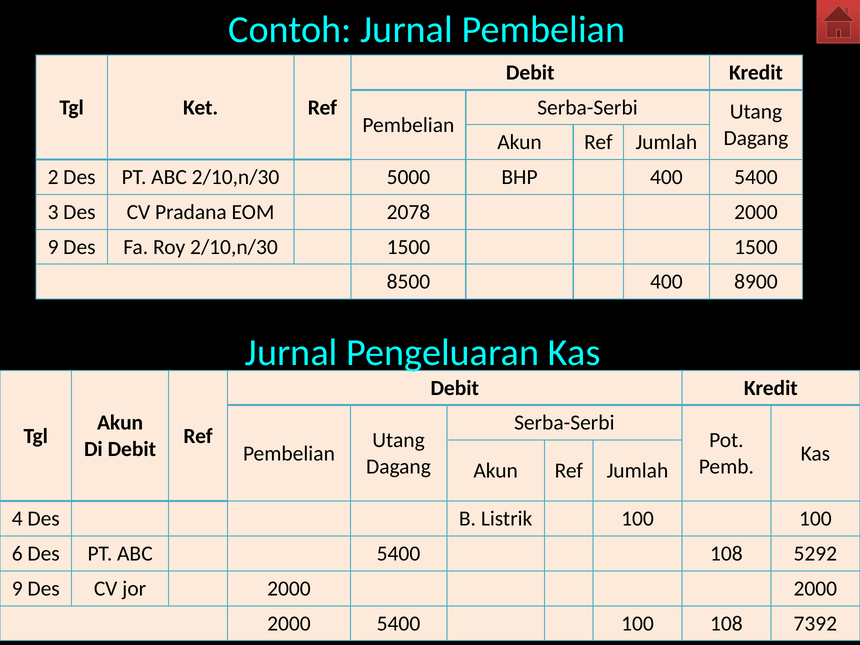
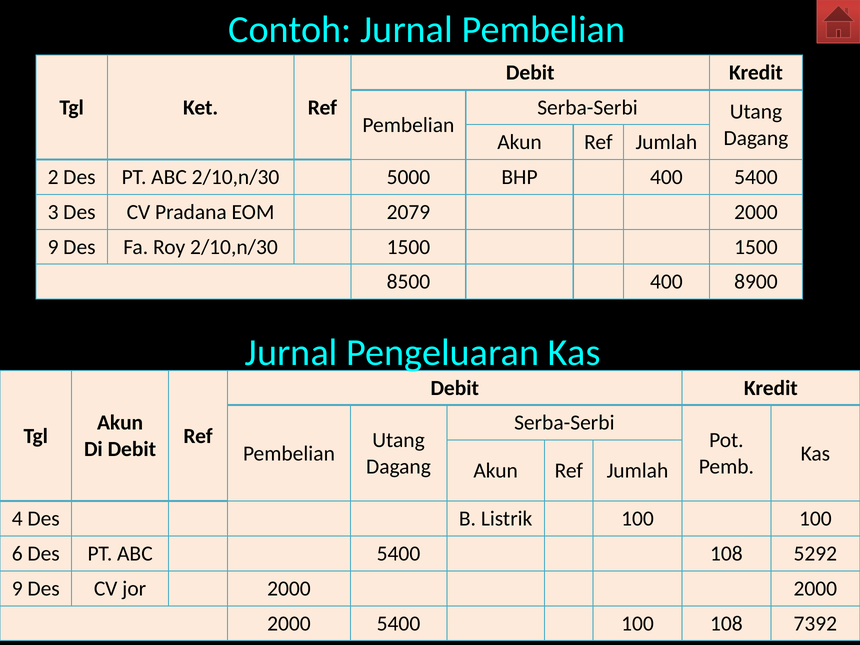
2078: 2078 -> 2079
